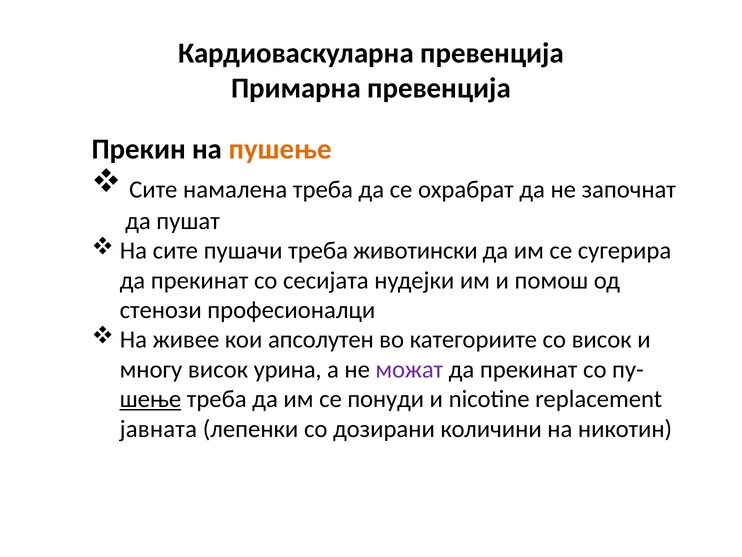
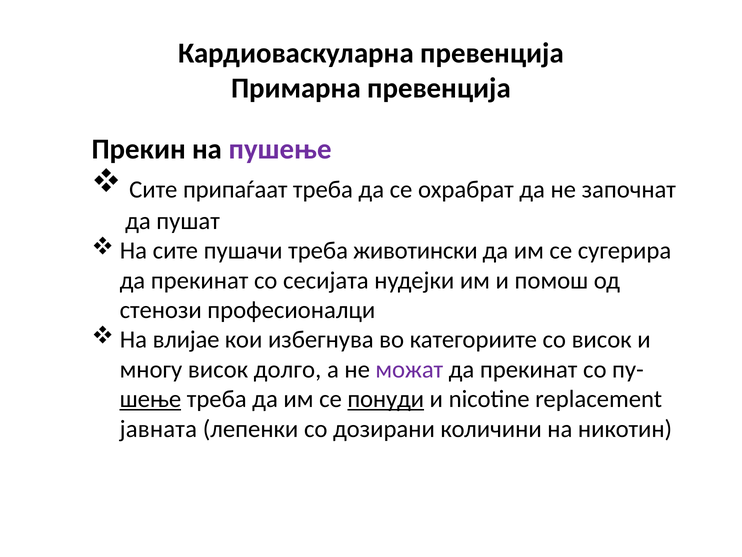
пушење colour: orange -> purple
намалена: намалена -> припаѓаат
живее: живее -> влијае
апсолутен: апсолутен -> избегнува
урина: урина -> долго
понуди underline: none -> present
